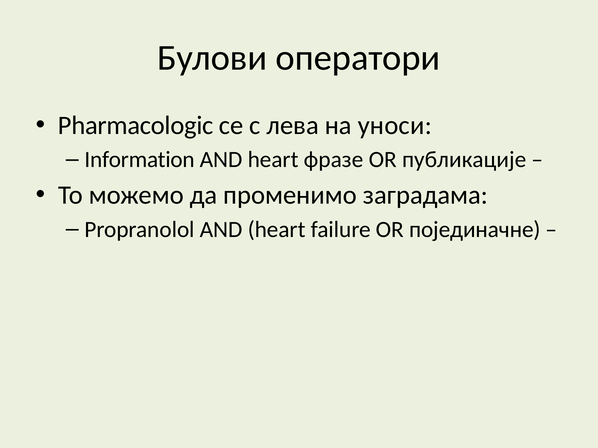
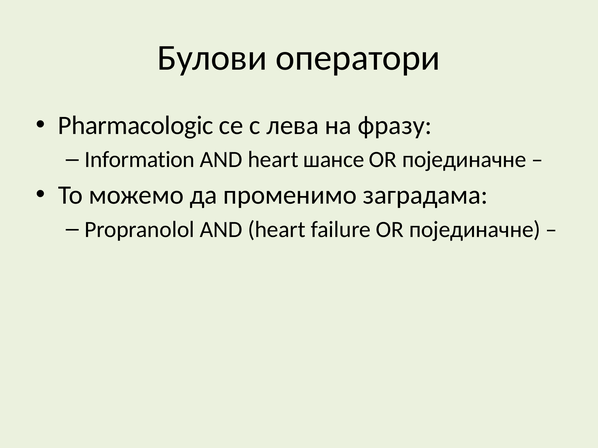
уноси: уноси -> фразу
фразе: фразе -> шансе
публикације at (464, 160): публикације -> појединачне
